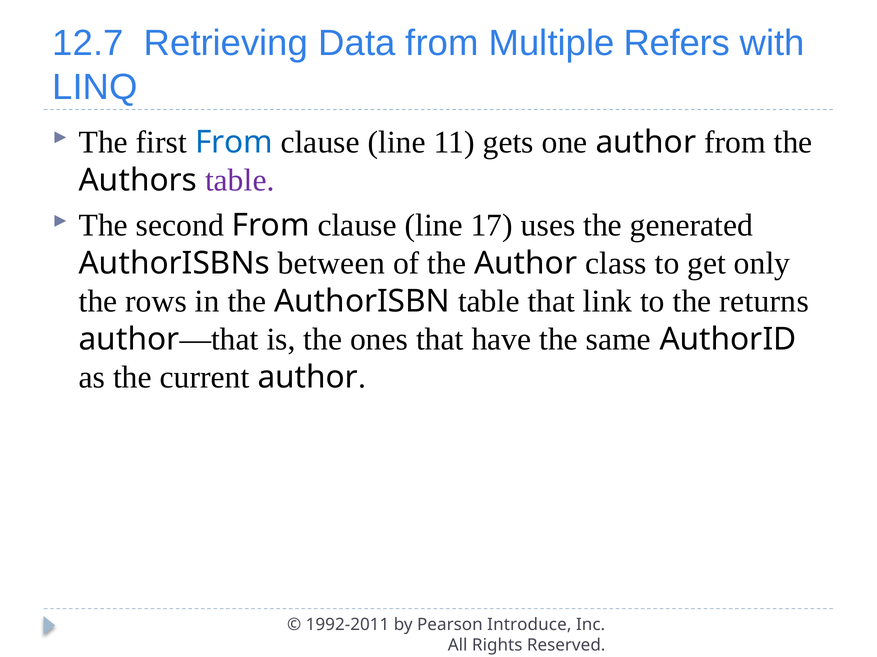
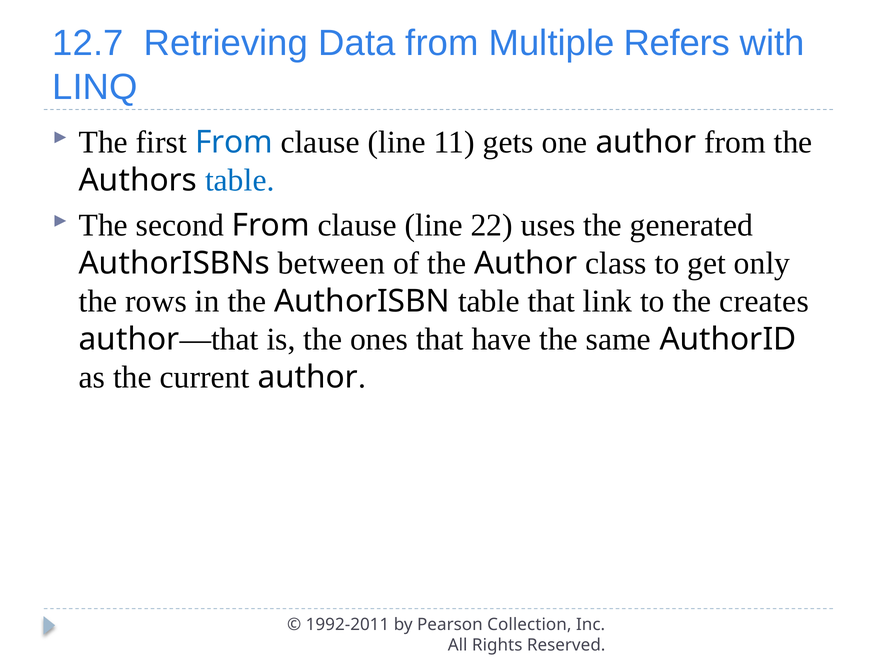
table at (240, 180) colour: purple -> blue
17: 17 -> 22
returns: returns -> creates
Introduce: Introduce -> Collection
